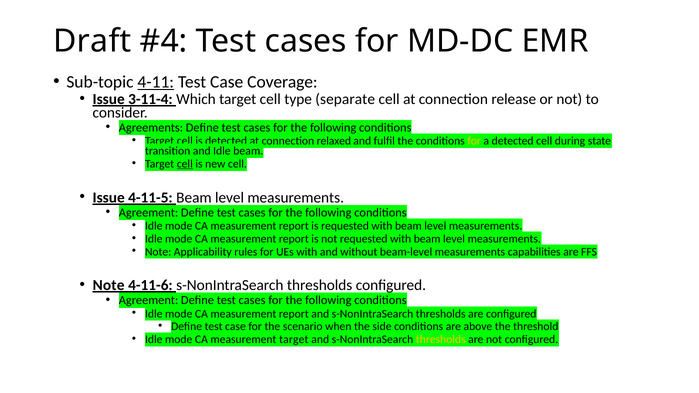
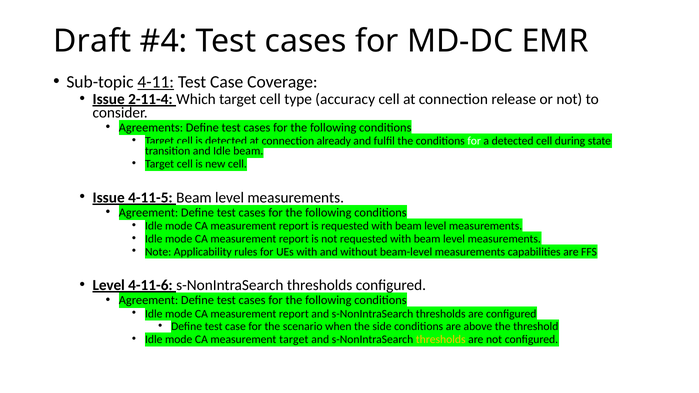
3-11-4: 3-11-4 -> 2-11-4
separate: separate -> accuracy
relaxed: relaxed -> already
for at (474, 141) colour: yellow -> white
cell at (185, 164) underline: present -> none
Note at (109, 285): Note -> Level
